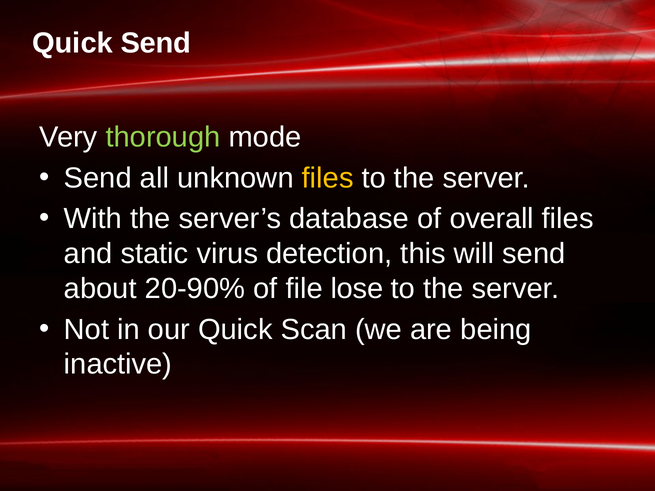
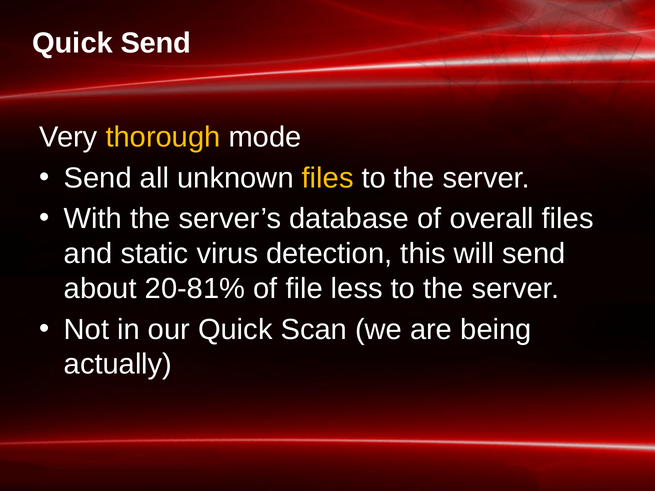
thorough colour: light green -> yellow
20-90%: 20-90% -> 20-81%
lose: lose -> less
inactive: inactive -> actually
